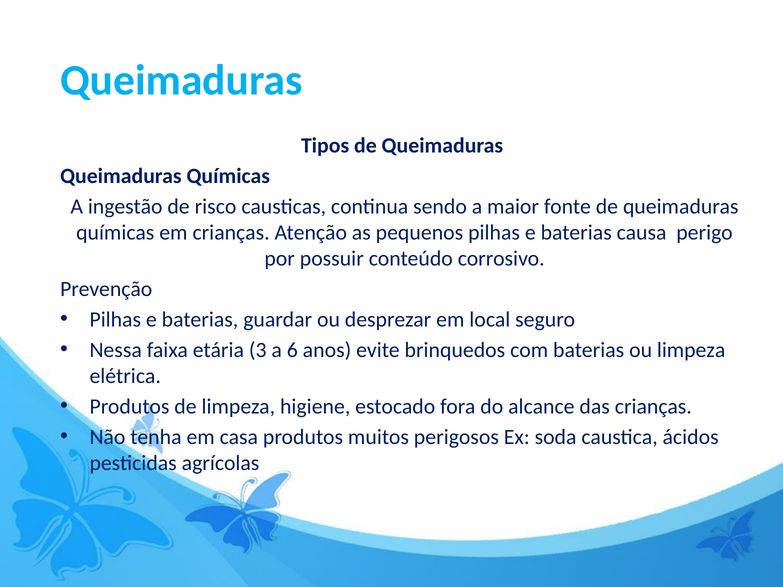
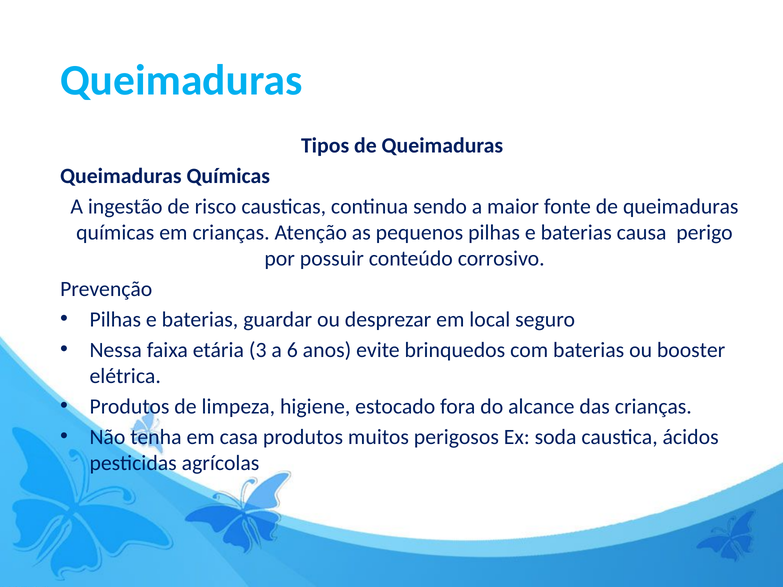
ou limpeza: limpeza -> booster
